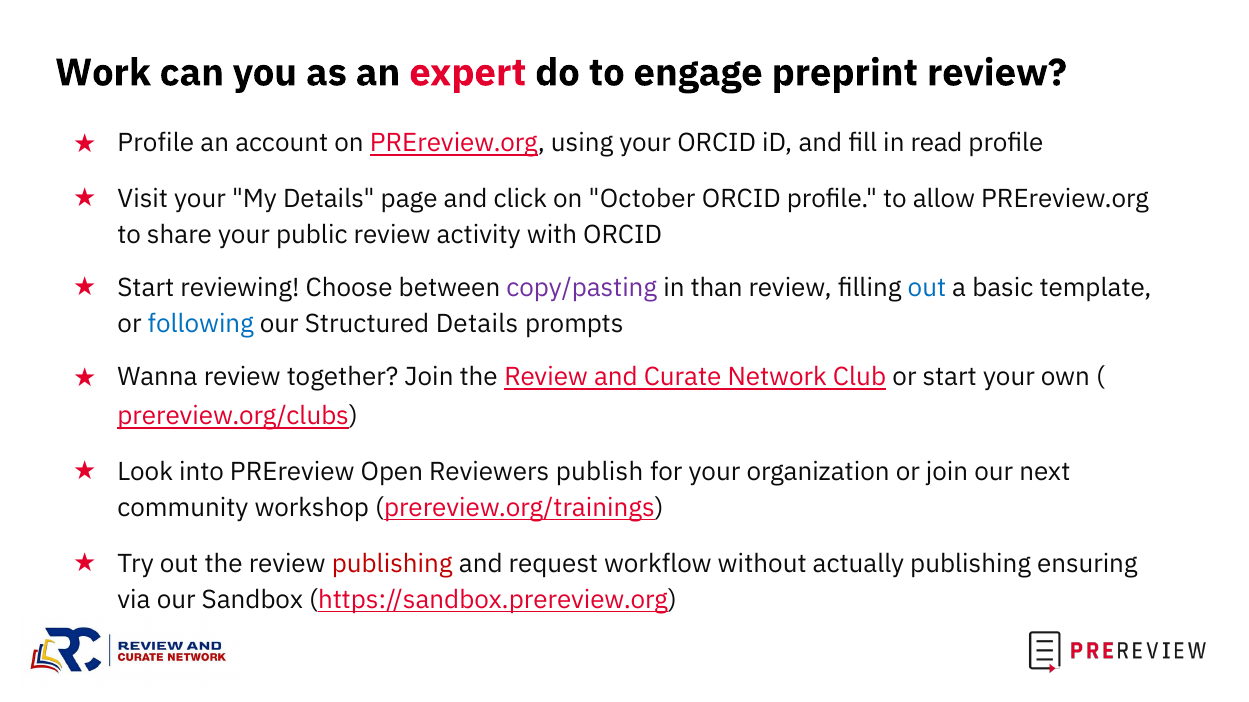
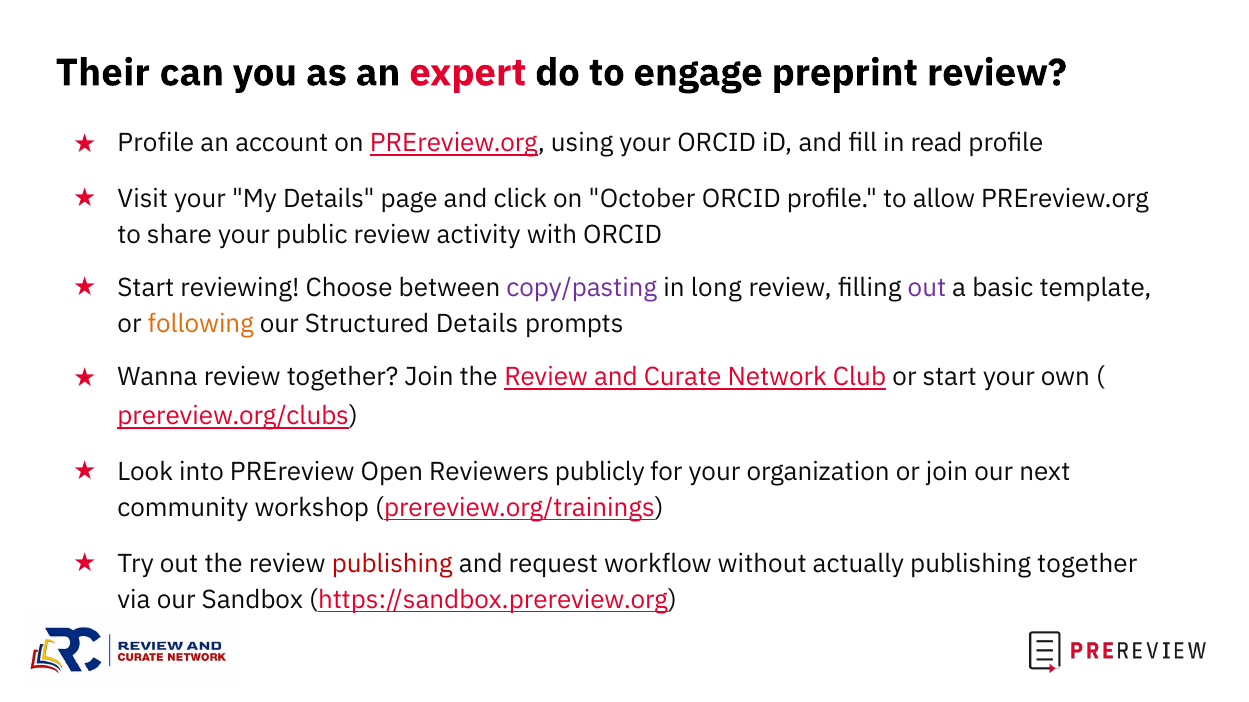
Work: Work -> Their
than: than -> long
out at (927, 288) colour: blue -> purple
following colour: blue -> orange
publish: publish -> publicly
publishing ensuring: ensuring -> together
